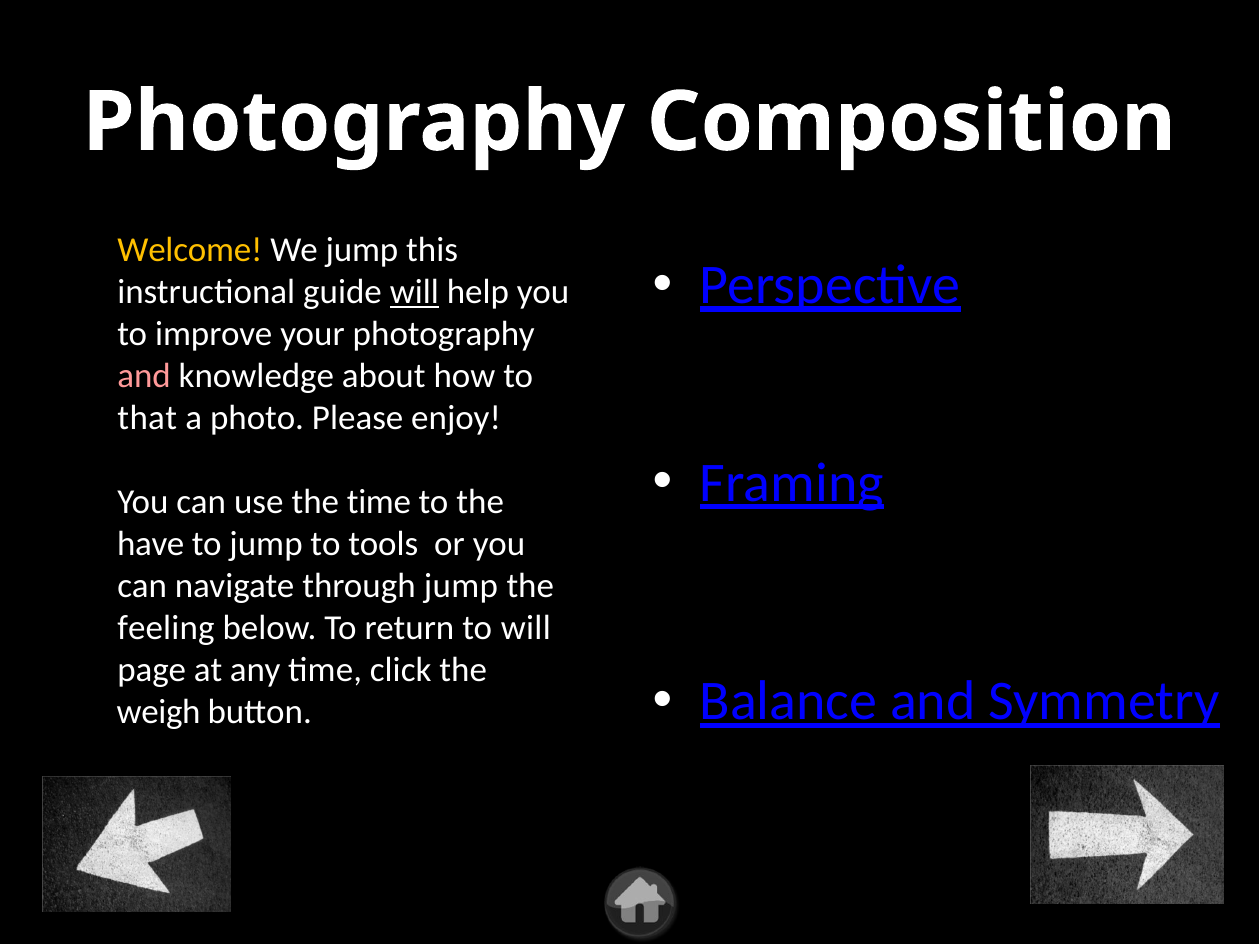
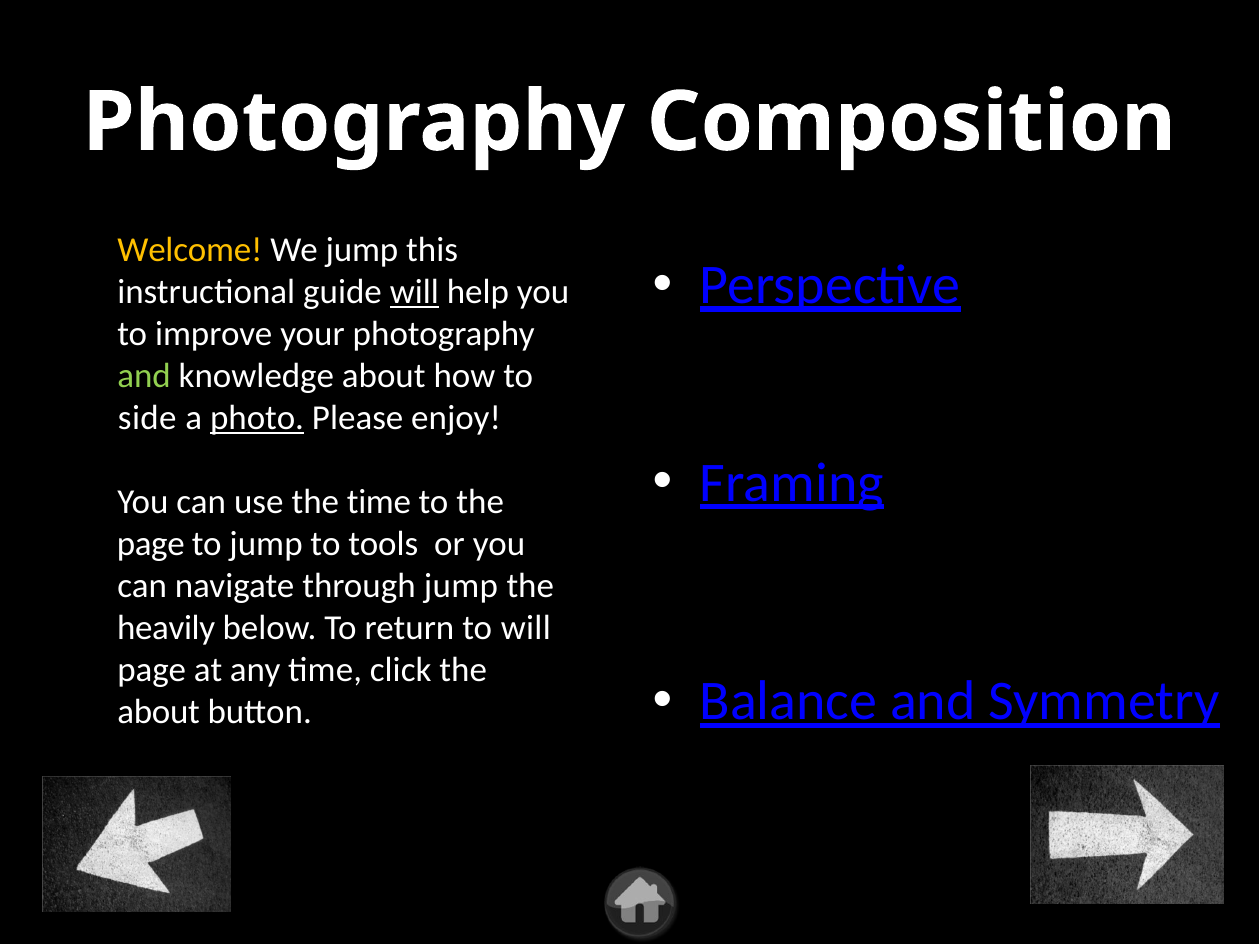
and at (144, 376) colour: pink -> light green
that: that -> side
photo underline: none -> present
have at (151, 544): have -> page
feeling: feeling -> heavily
weigh at (159, 712): weigh -> about
